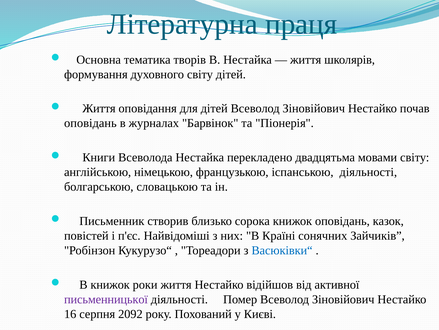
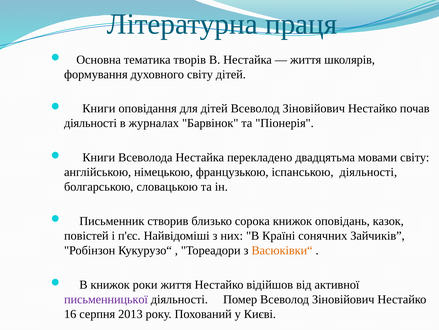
Життя at (99, 108): Життя -> Книги
оповідань at (90, 123): оповідань -> діяльності
Васюківки“ colour: blue -> orange
2092: 2092 -> 2013
